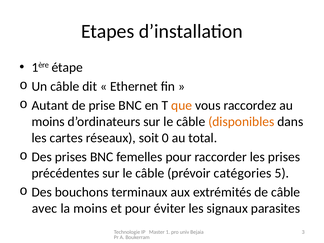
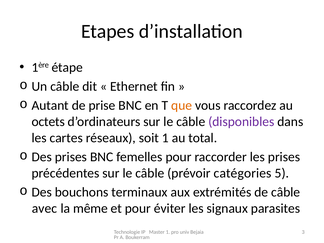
moins at (48, 122): moins -> octets
disponibles colour: orange -> purple
soit 0: 0 -> 1
la moins: moins -> même
